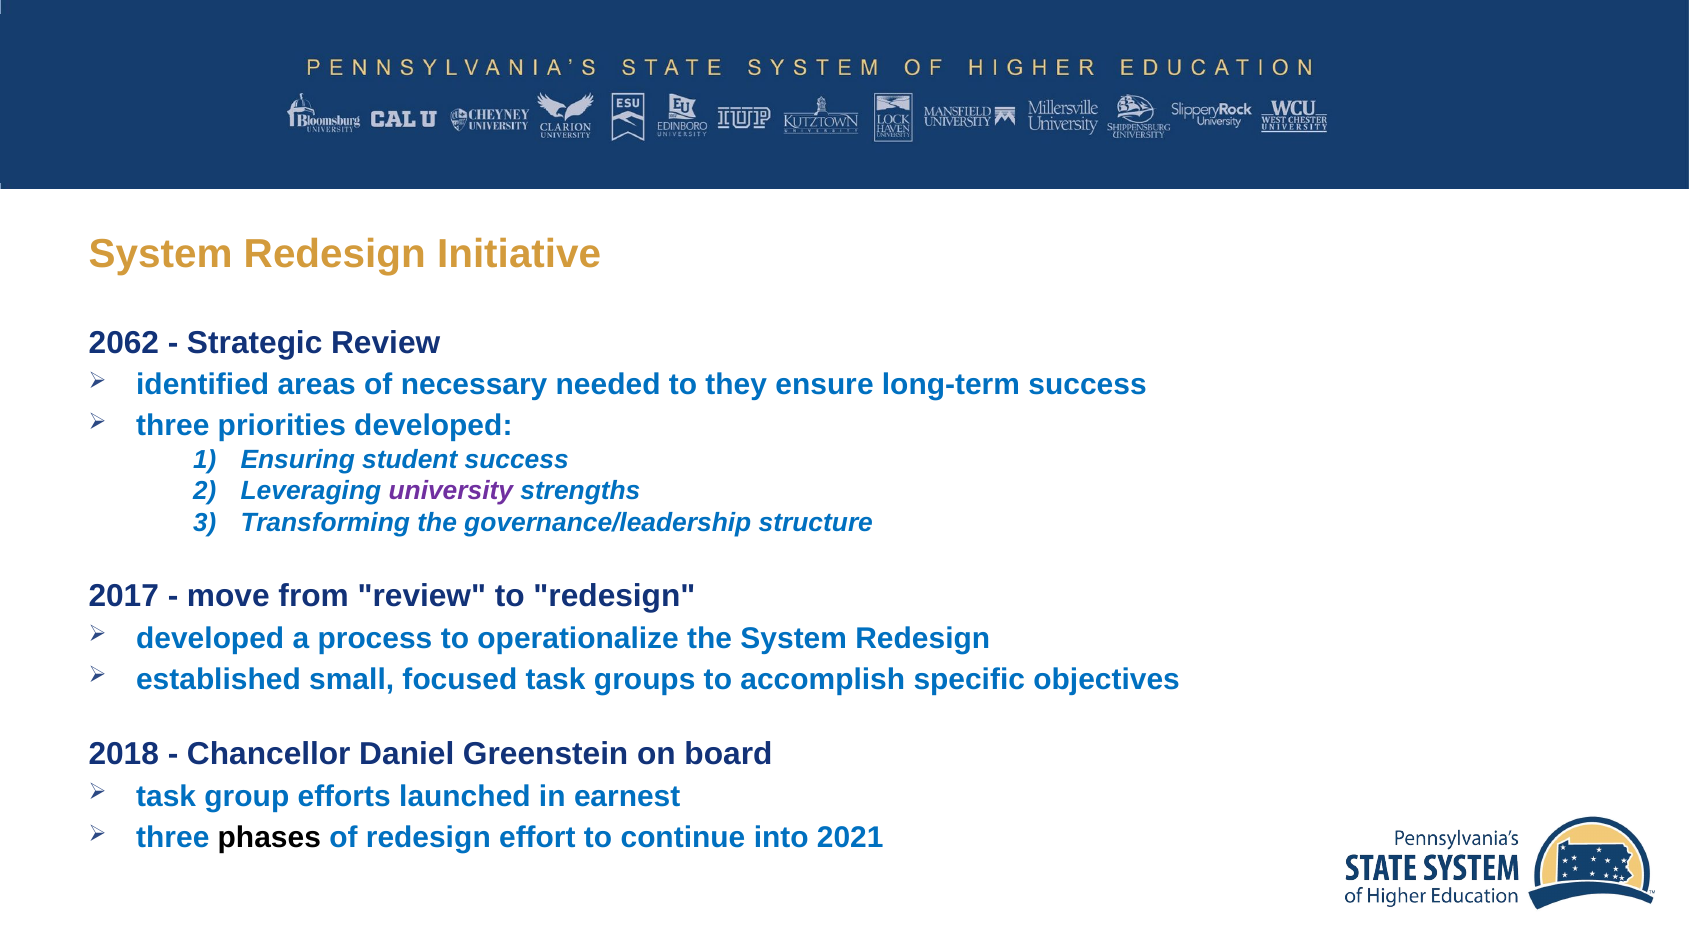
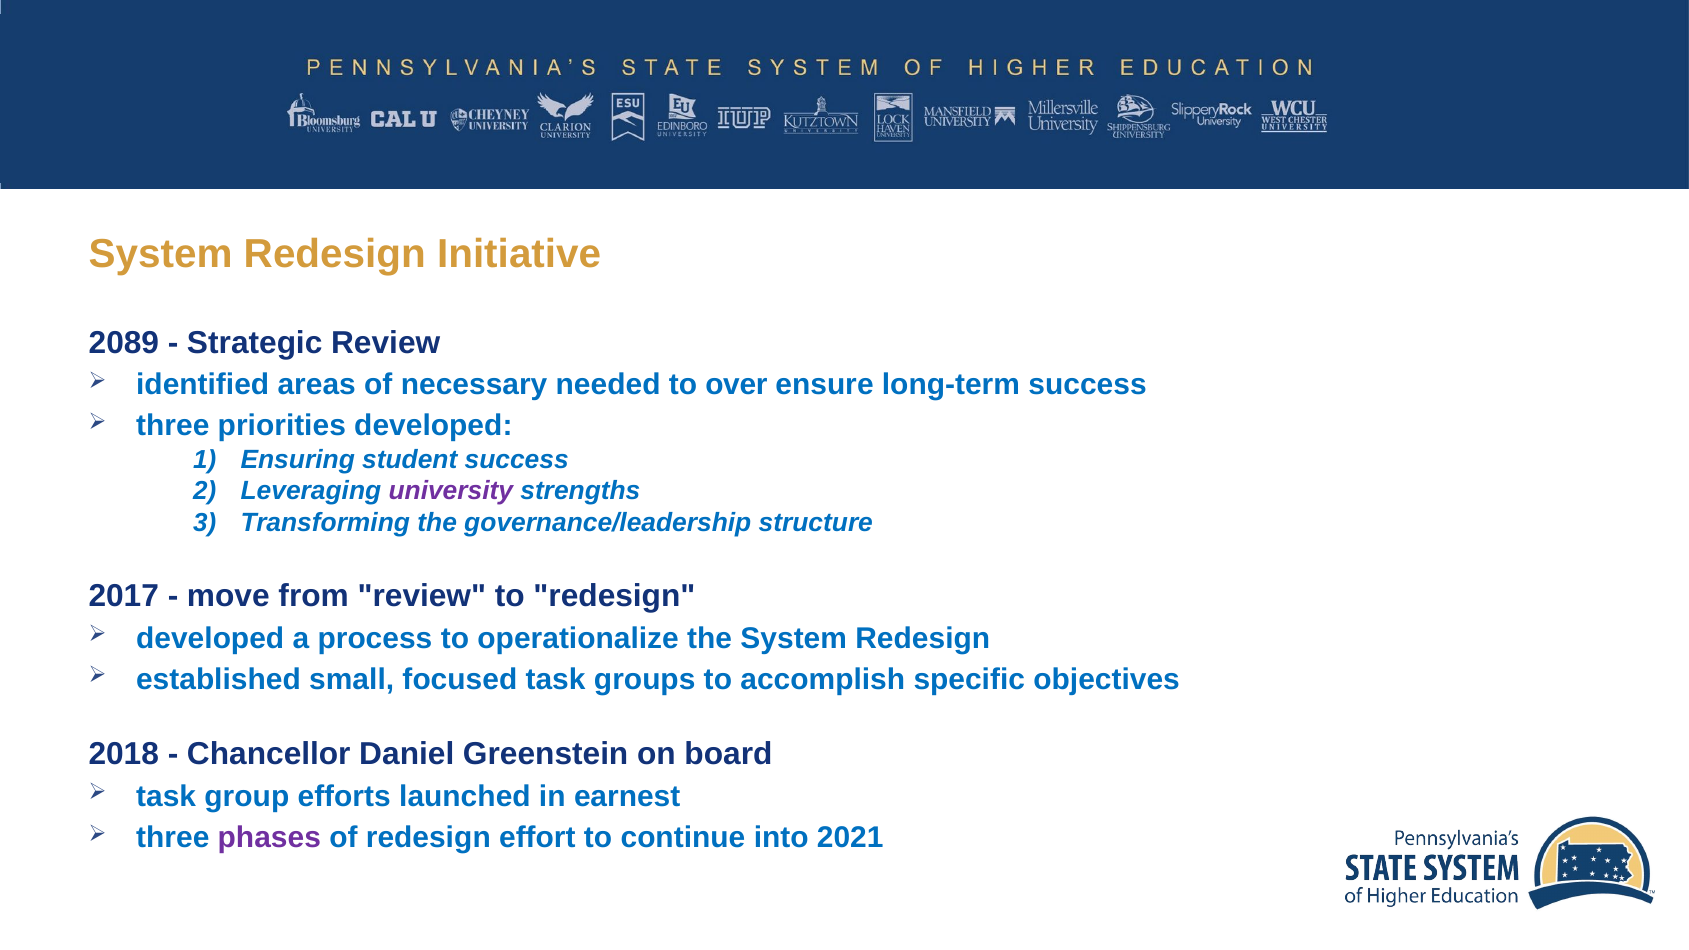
2062: 2062 -> 2089
they: they -> over
phases colour: black -> purple
